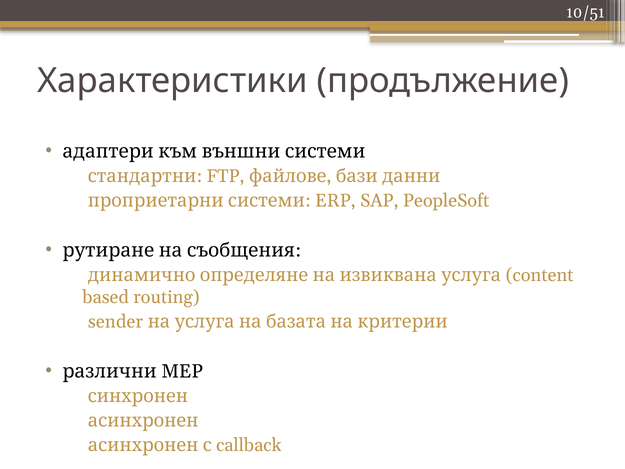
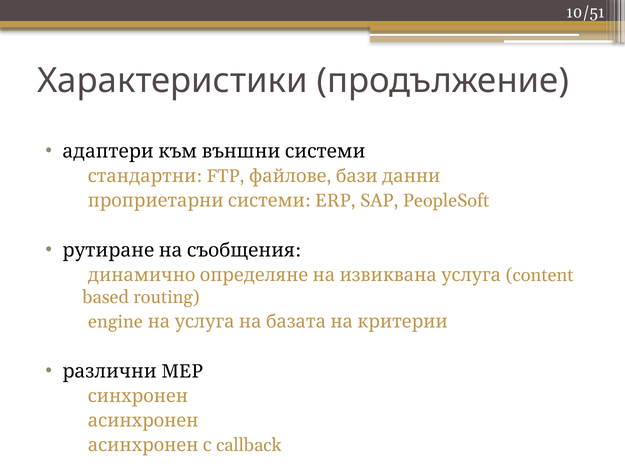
sender: sender -> engine
